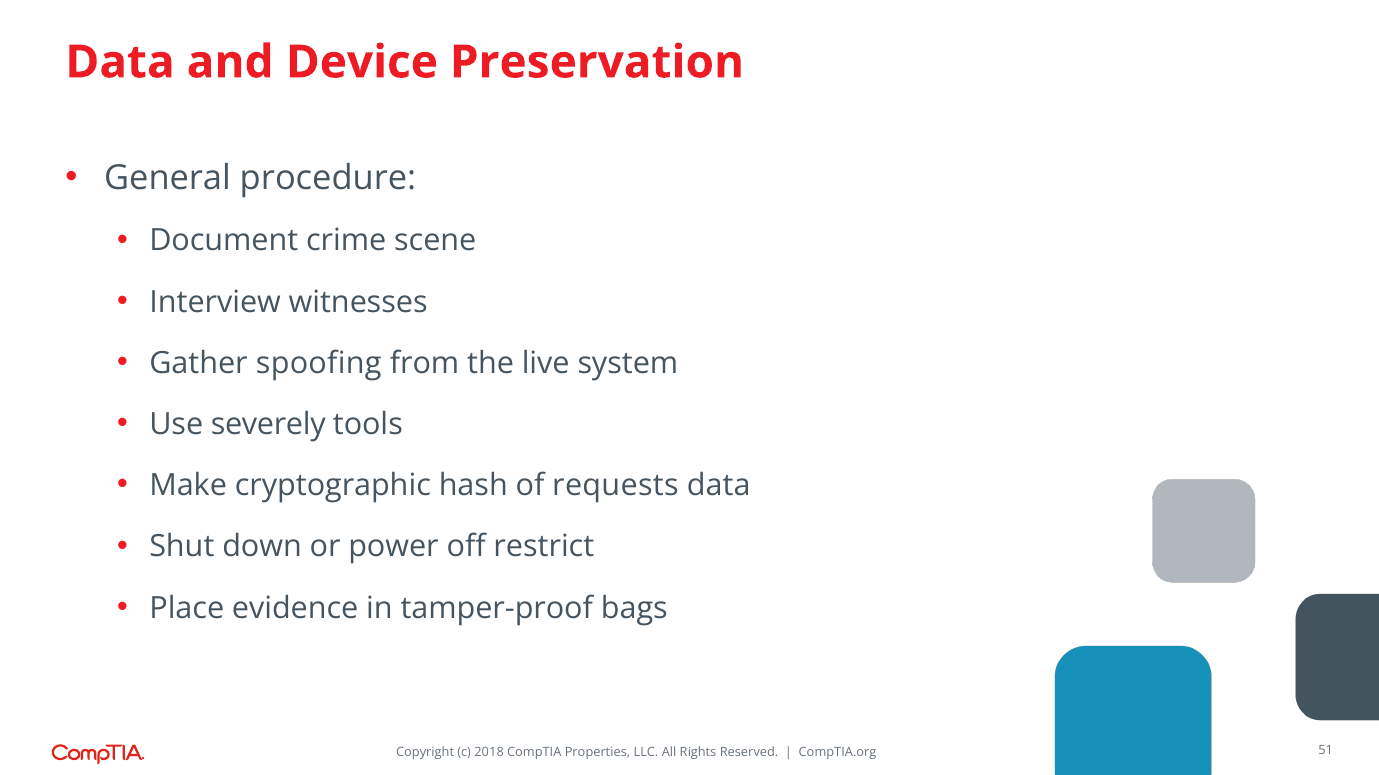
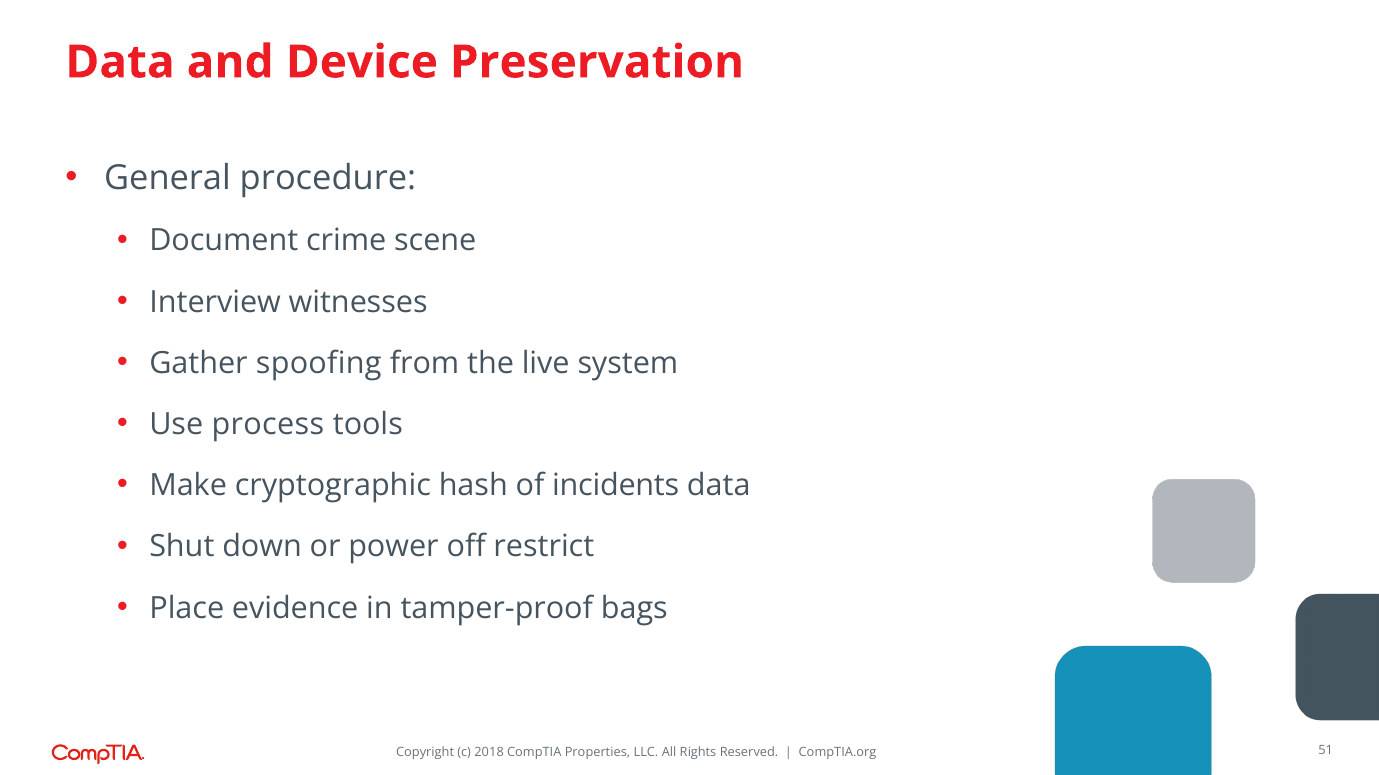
severely: severely -> process
requests: requests -> incidents
